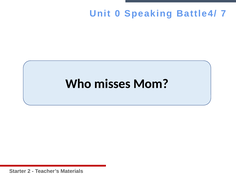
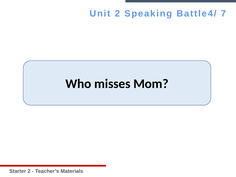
Unit 0: 0 -> 2
